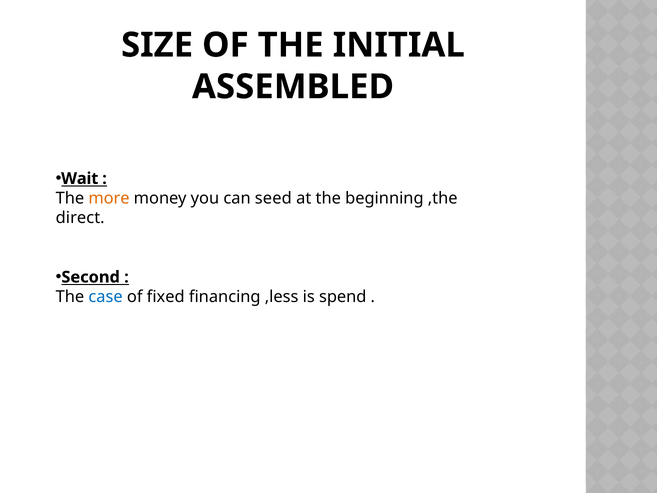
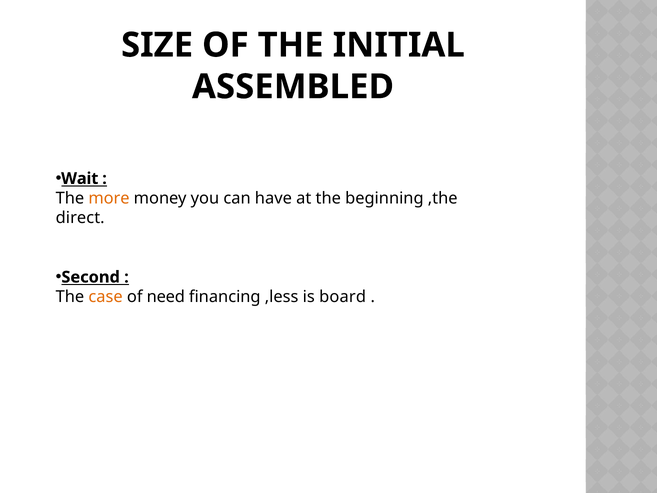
seed: seed -> have
case colour: blue -> orange
fixed: fixed -> need
spend: spend -> board
